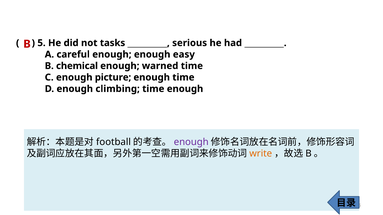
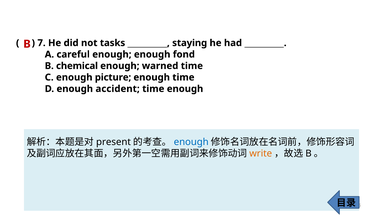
5: 5 -> 7
serious: serious -> staying
easy: easy -> fond
climbing: climbing -> accident
football: football -> present
enough at (191, 142) colour: purple -> blue
